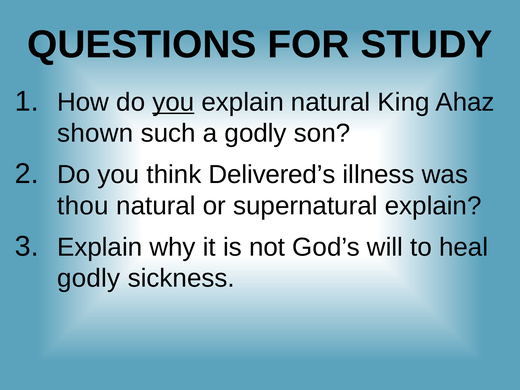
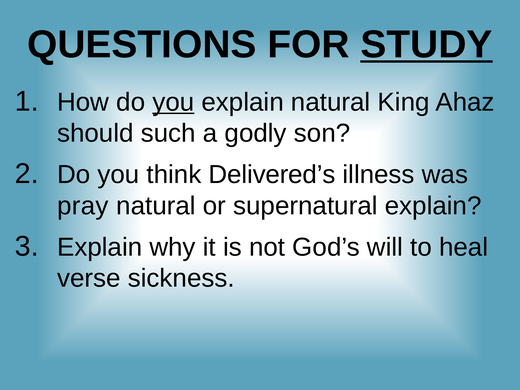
STUDY underline: none -> present
shown: shown -> should
thou: thou -> pray
godly at (89, 278): godly -> verse
